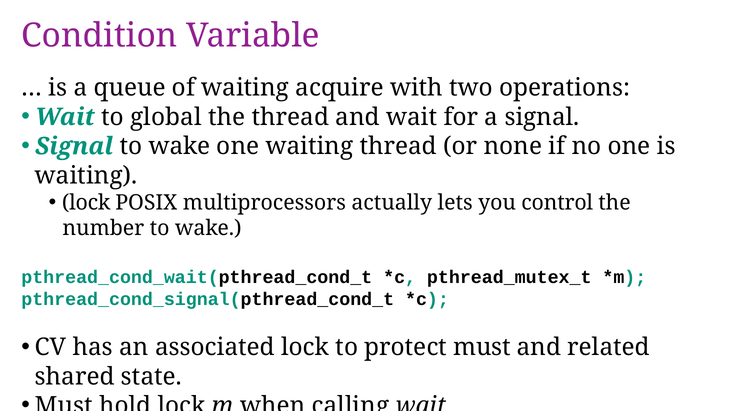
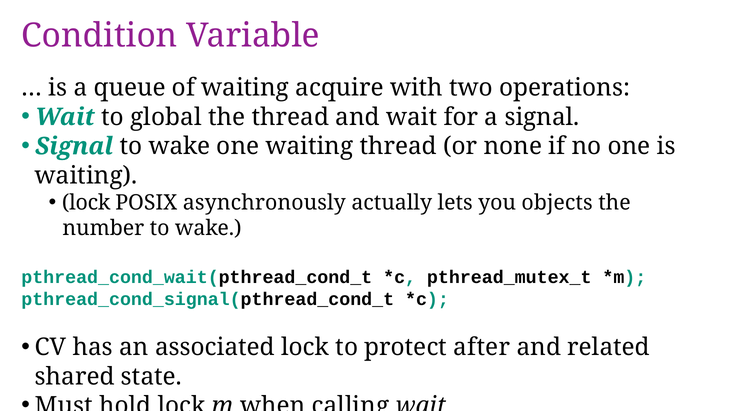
multiprocessors: multiprocessors -> asynchronously
control: control -> objects
protect must: must -> after
